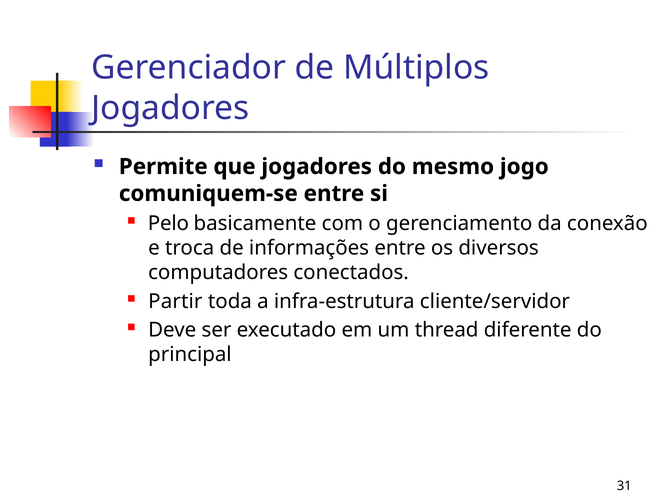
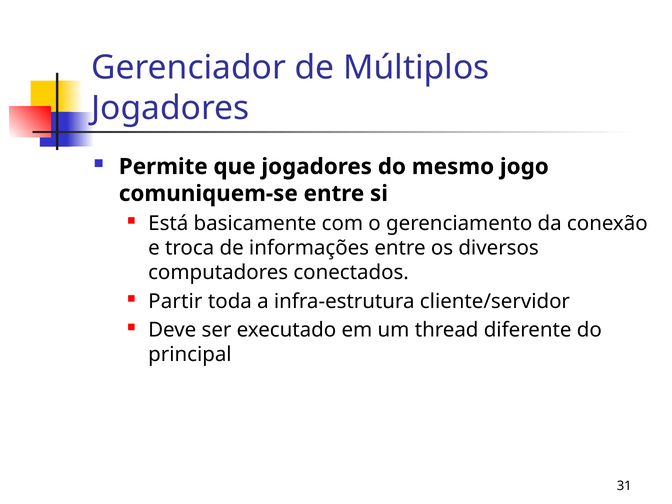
Pelo: Pelo -> Está
